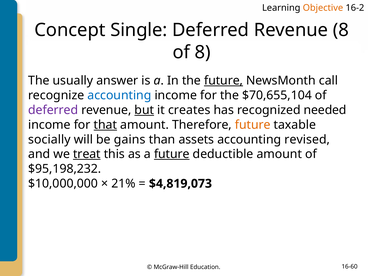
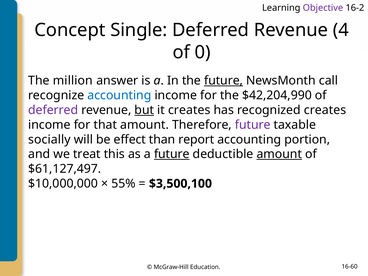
Objective colour: orange -> purple
Revenue 8: 8 -> 4
of 8: 8 -> 0
usually: usually -> million
$70,655,104: $70,655,104 -> $42,204,990
recognized needed: needed -> creates
that underline: present -> none
future at (253, 125) colour: orange -> purple
gains: gains -> effect
assets: assets -> report
revised: revised -> portion
treat underline: present -> none
amount at (279, 154) underline: none -> present
$95,198,232: $95,198,232 -> $61,127,497
21%: 21% -> 55%
$4,819,073: $4,819,073 -> $3,500,100
